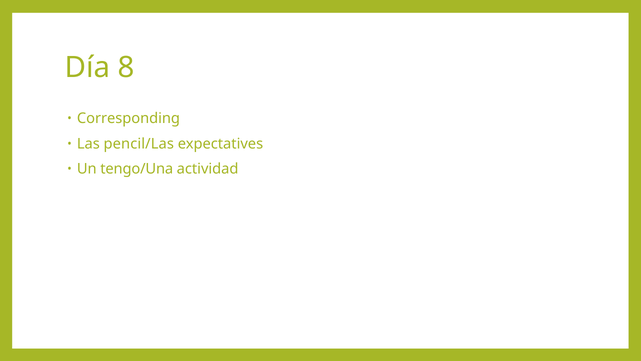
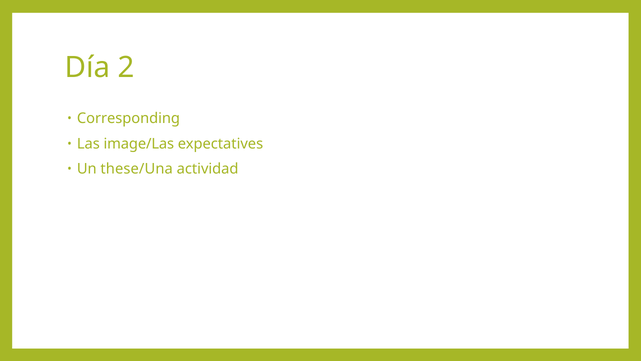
8: 8 -> 2
pencil/Las: pencil/Las -> image/Las
tengo/Una: tengo/Una -> these/Una
